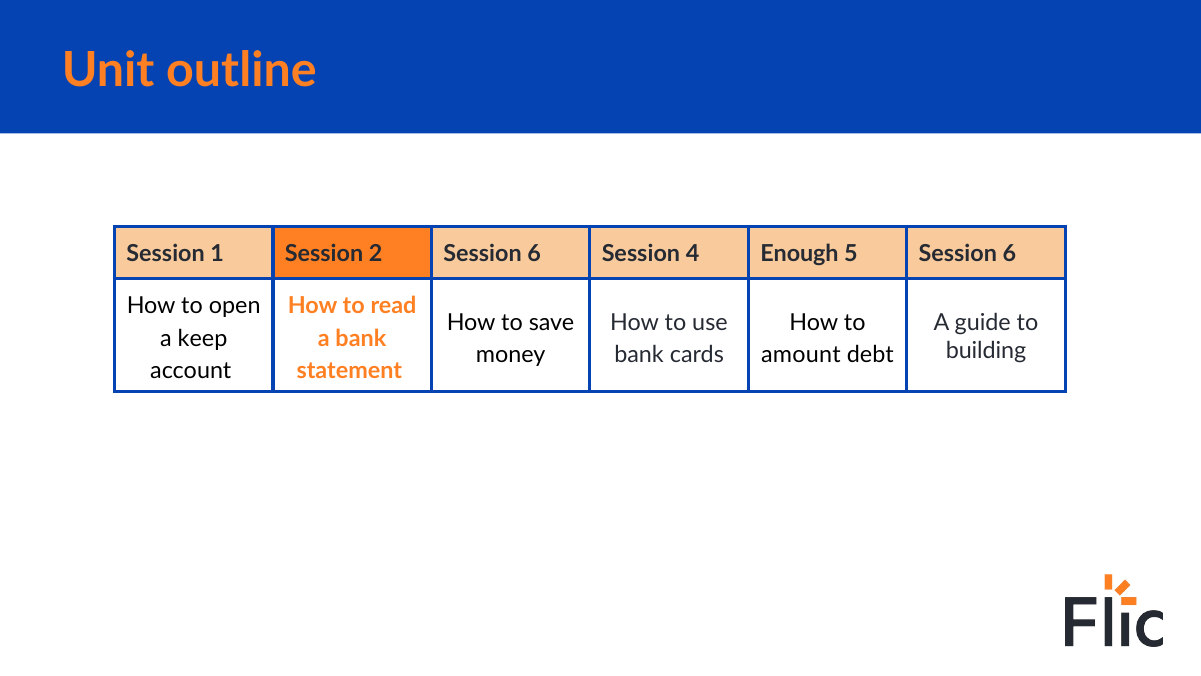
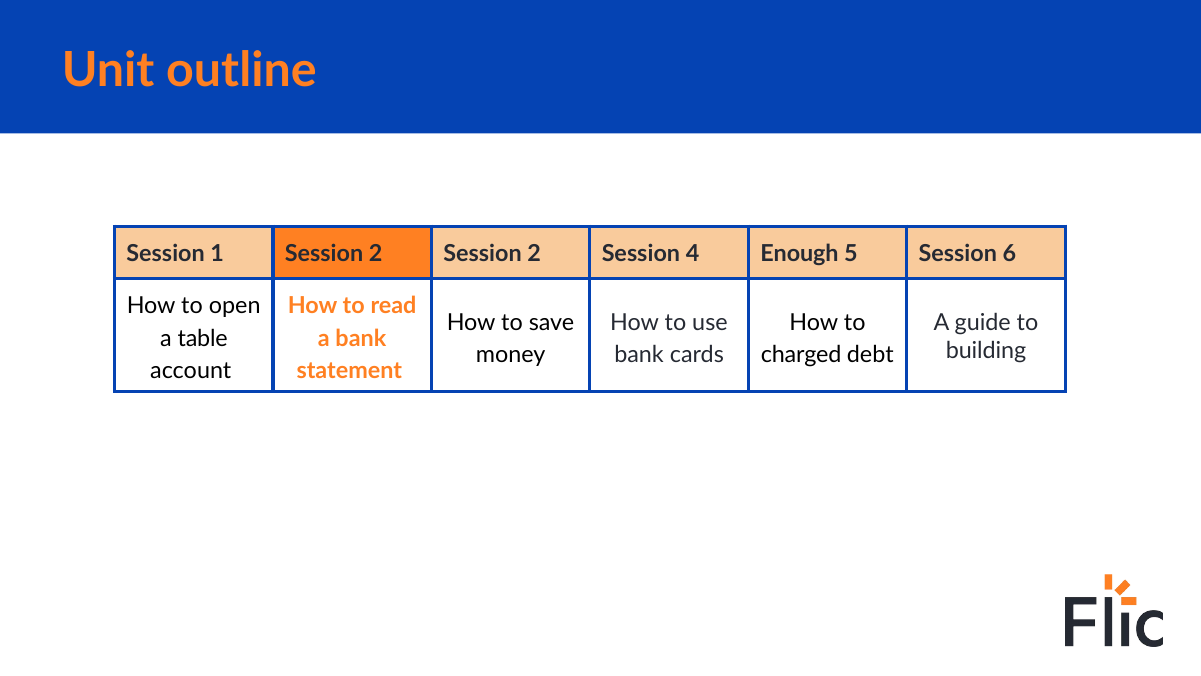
2 Session 6: 6 -> 2
keep: keep -> table
amount: amount -> charged
